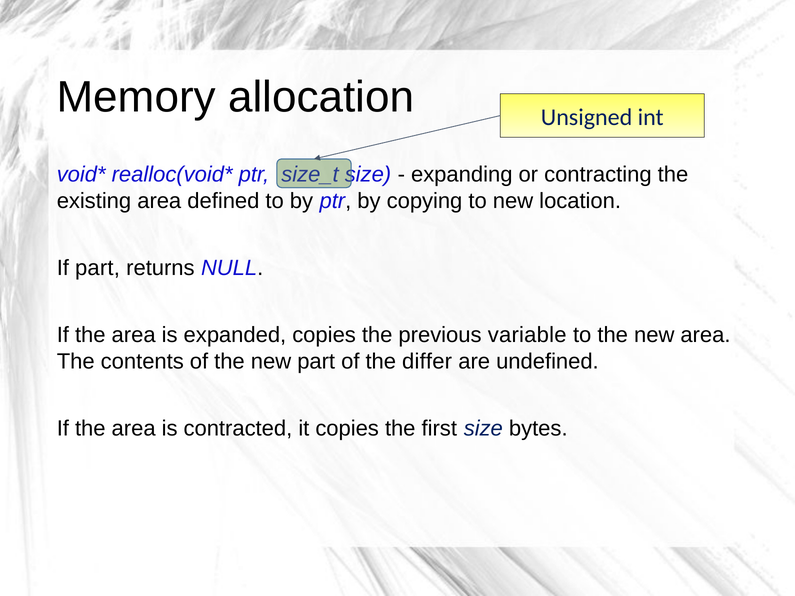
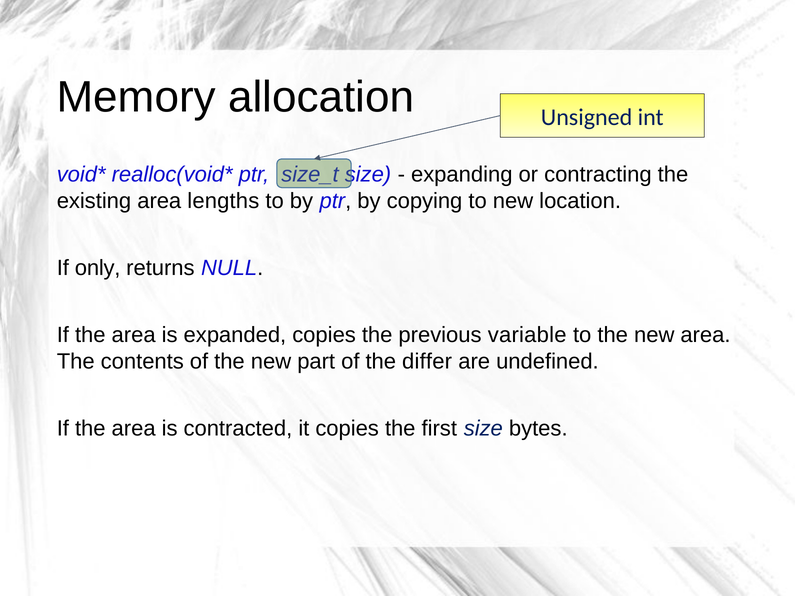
defined: defined -> lengths
If part: part -> only
